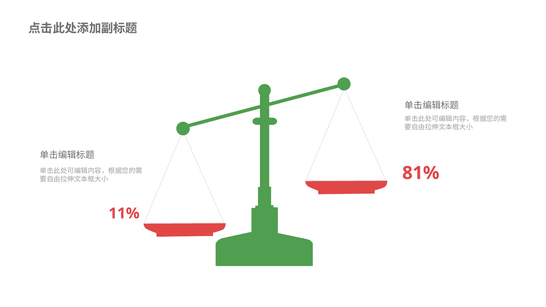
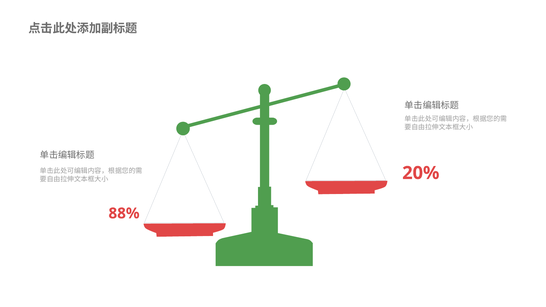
81%: 81% -> 20%
11%: 11% -> 88%
